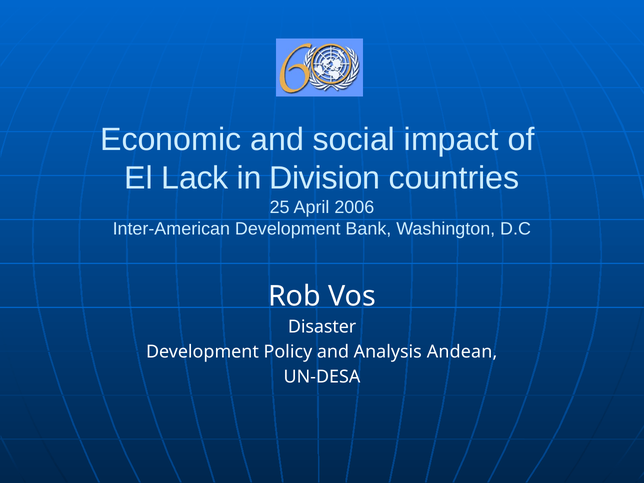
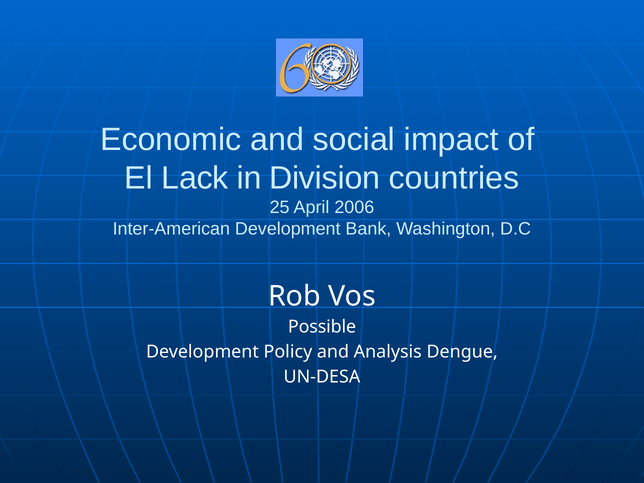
Disaster: Disaster -> Possible
Andean: Andean -> Dengue
